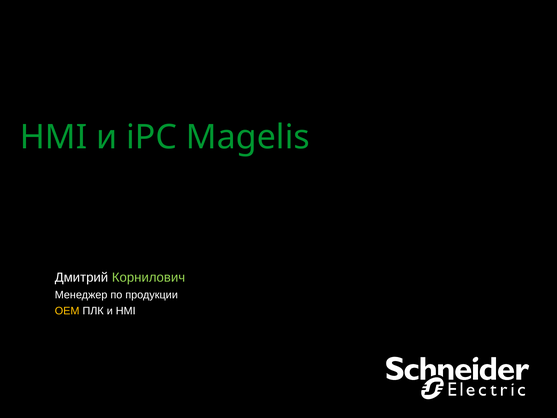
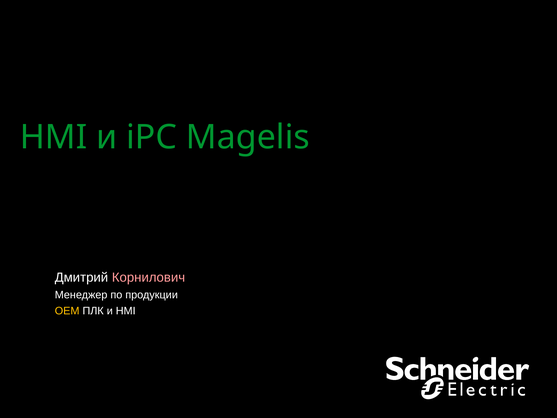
Корнилович colour: light green -> pink
